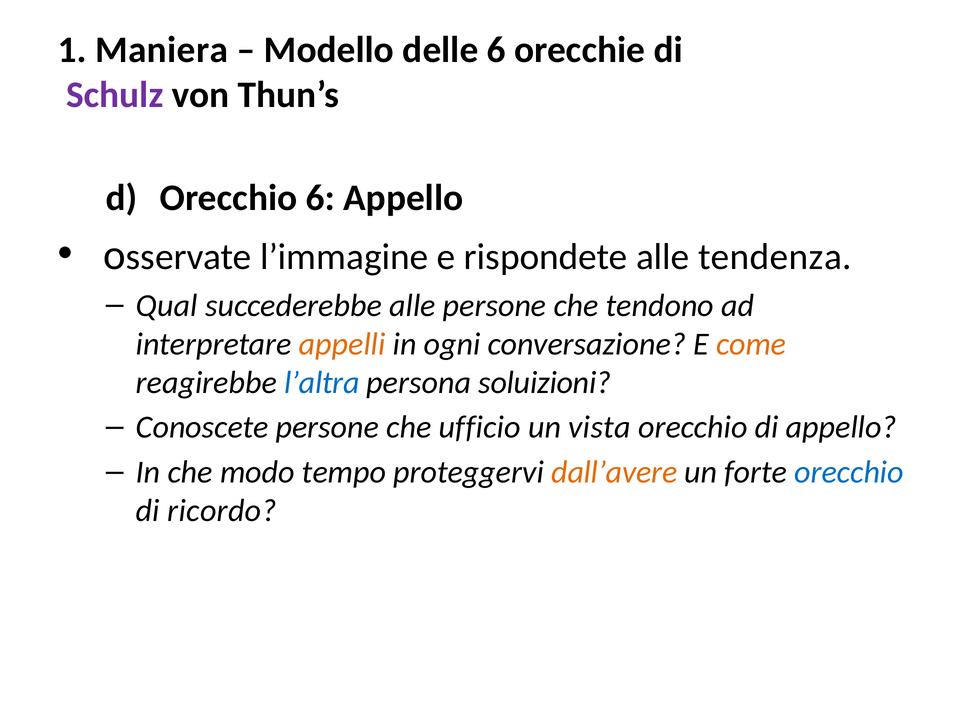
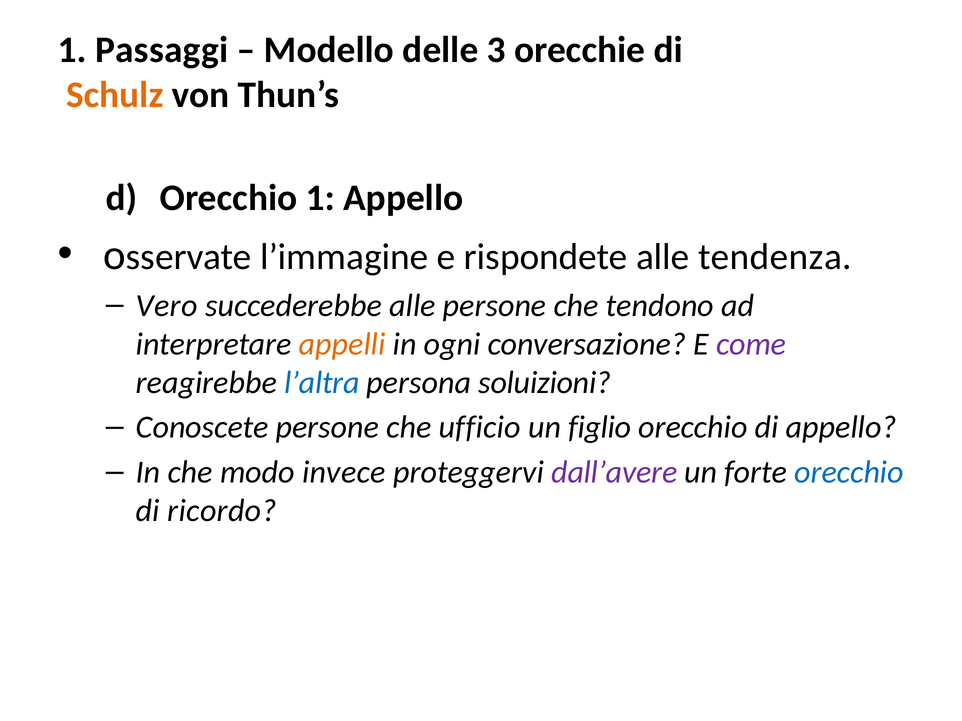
Maniera: Maniera -> Passaggi
delle 6: 6 -> 3
Schulz colour: purple -> orange
Orecchio 6: 6 -> 1
Qual: Qual -> Vero
come colour: orange -> purple
vista: vista -> figlio
tempo: tempo -> invece
dall’avere colour: orange -> purple
